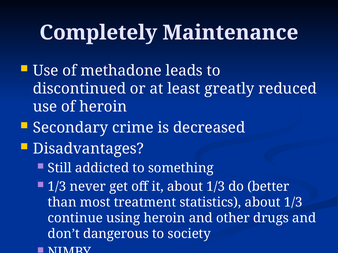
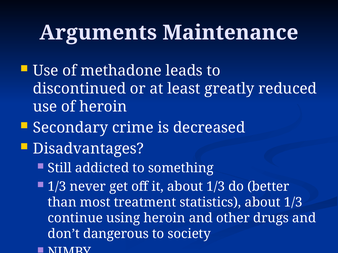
Completely: Completely -> Arguments
